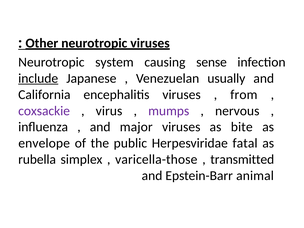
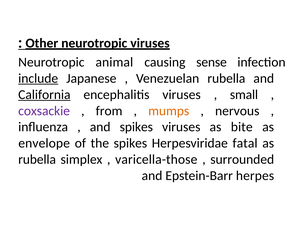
system: system -> animal
Venezuelan usually: usually -> rubella
California underline: none -> present
from: from -> small
virus: virus -> from
mumps colour: purple -> orange
and major: major -> spikes
the public: public -> spikes
transmitted: transmitted -> surrounded
animal: animal -> herpes
